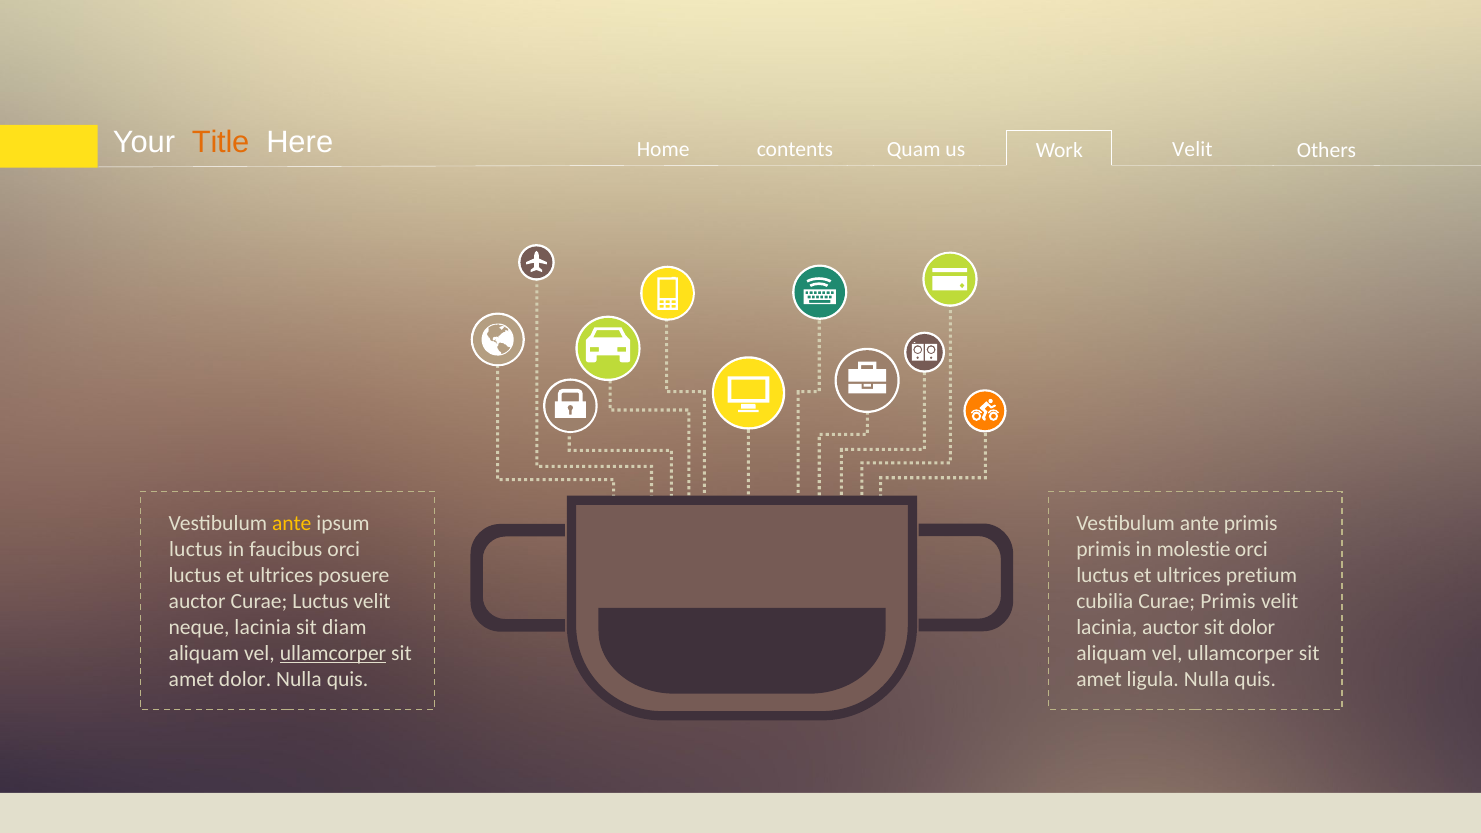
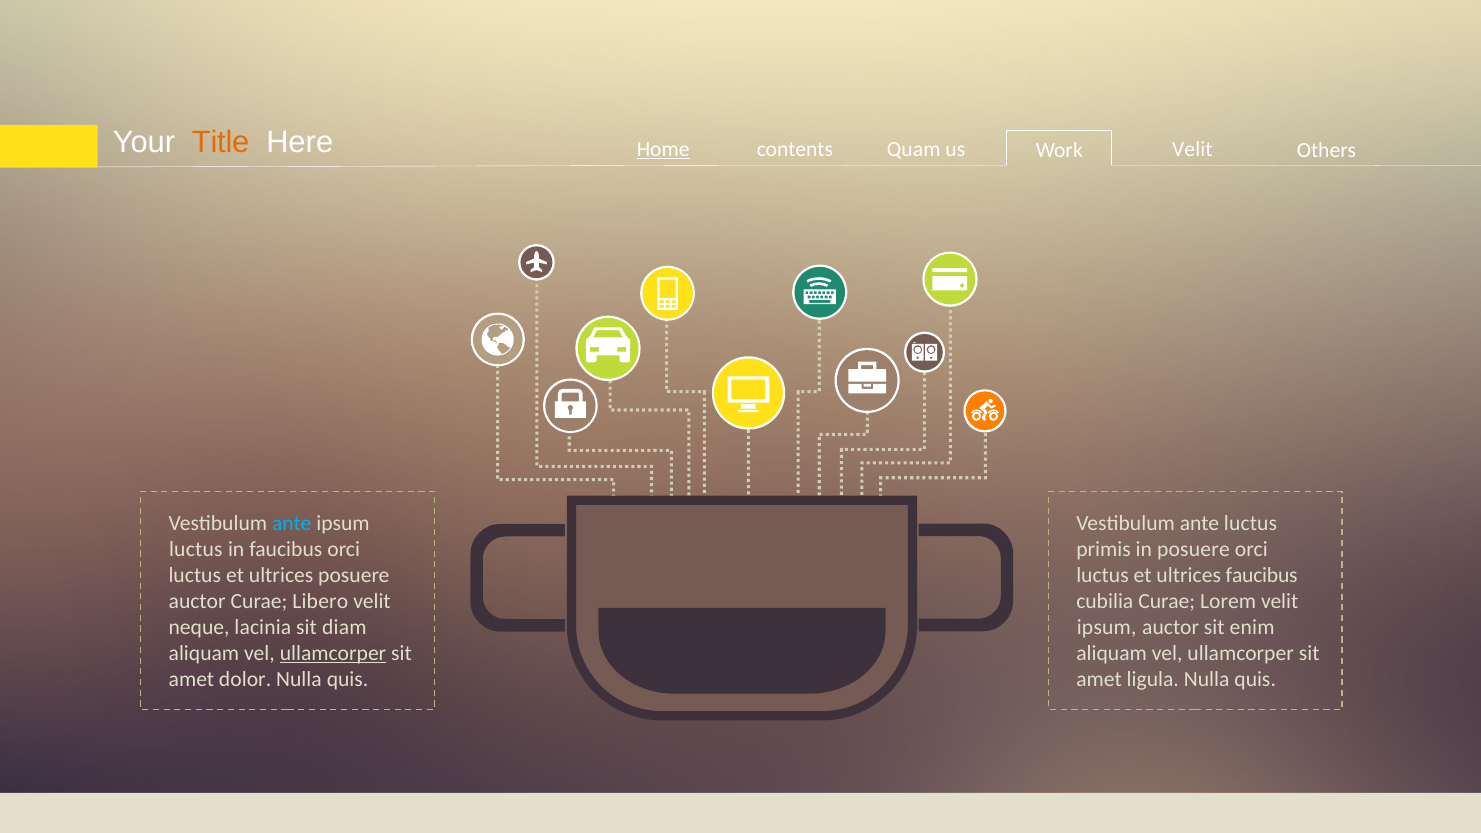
Home underline: none -> present
ante at (292, 523) colour: yellow -> light blue
ante primis: primis -> luctus
in molestie: molestie -> posuere
ultrices pretium: pretium -> faucibus
Curae Luctus: Luctus -> Libero
Curae Primis: Primis -> Lorem
lacinia at (1107, 627): lacinia -> ipsum
sit dolor: dolor -> enim
